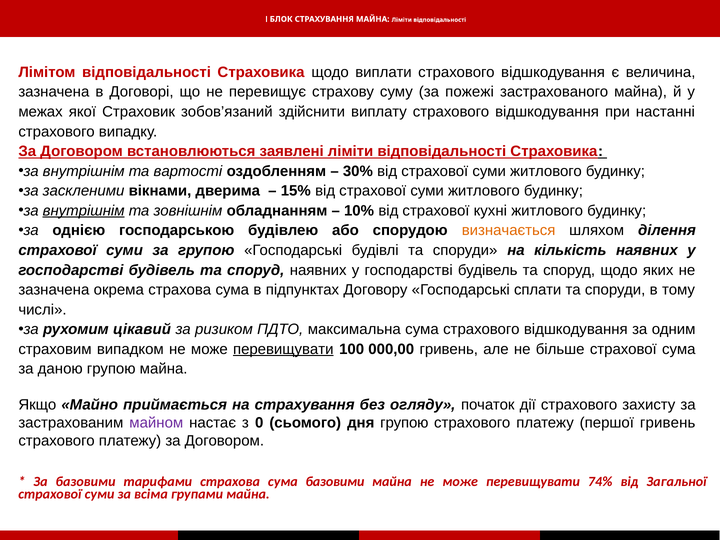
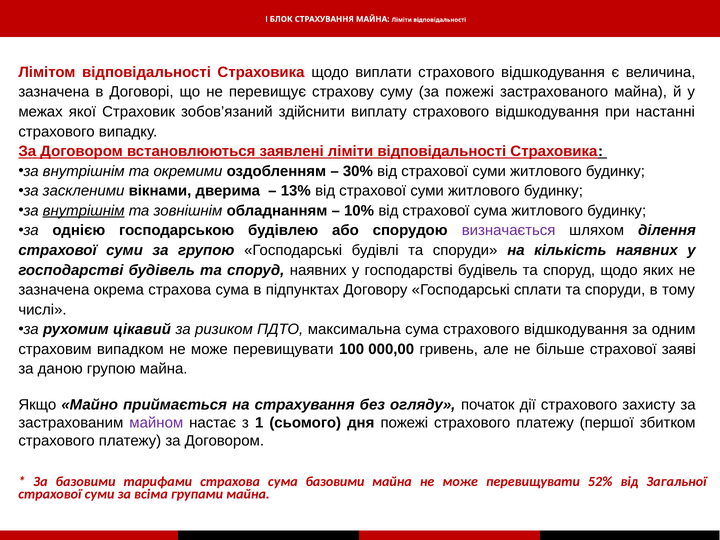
вартості: вартості -> окремими
15%: 15% -> 13%
страхової кухні: кухні -> сума
визначається colour: orange -> purple
перевищувати at (283, 349) underline: present -> none
страхової сума: сума -> заяві
0: 0 -> 1
дня групою: групою -> пожежі
першої гривень: гривень -> збитком
74%: 74% -> 52%
